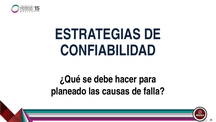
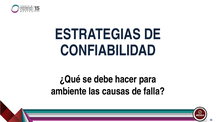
planeado: planeado -> ambiente
